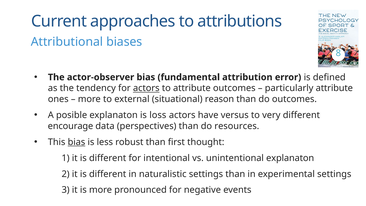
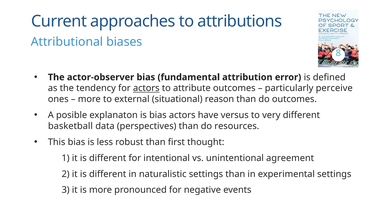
particularly attribute: attribute -> perceive
is loss: loss -> bias
encourage: encourage -> basketball
bias at (76, 142) underline: present -> none
unintentional explanaton: explanaton -> agreement
